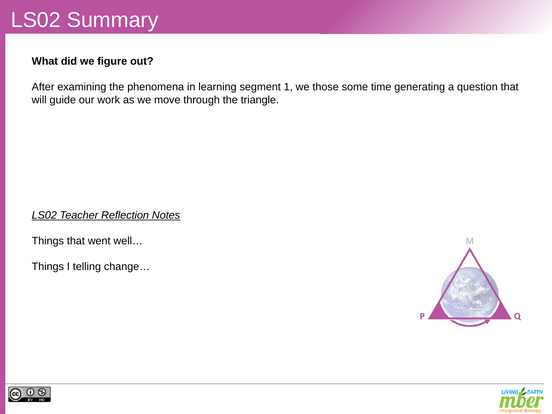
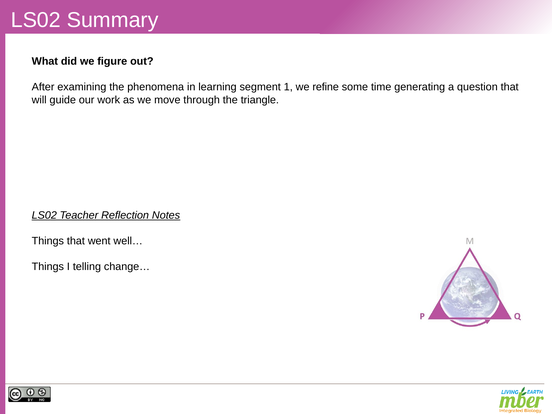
those: those -> refine
